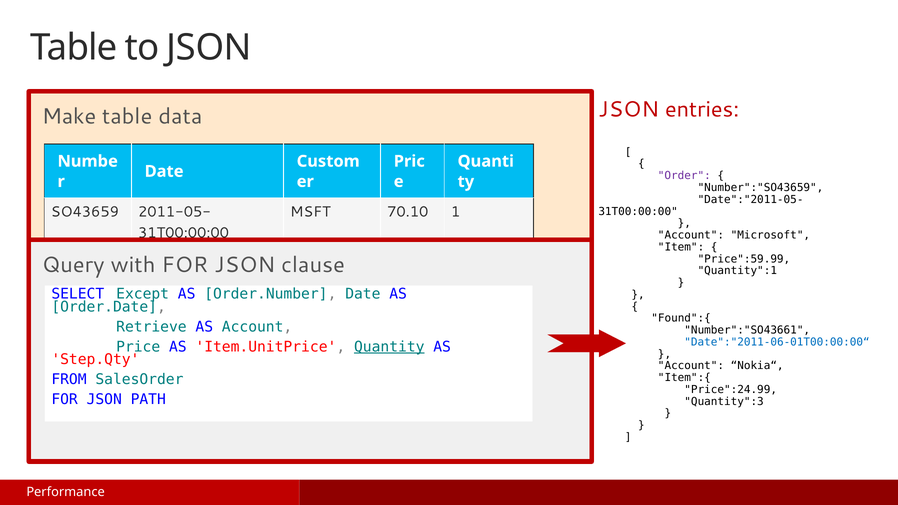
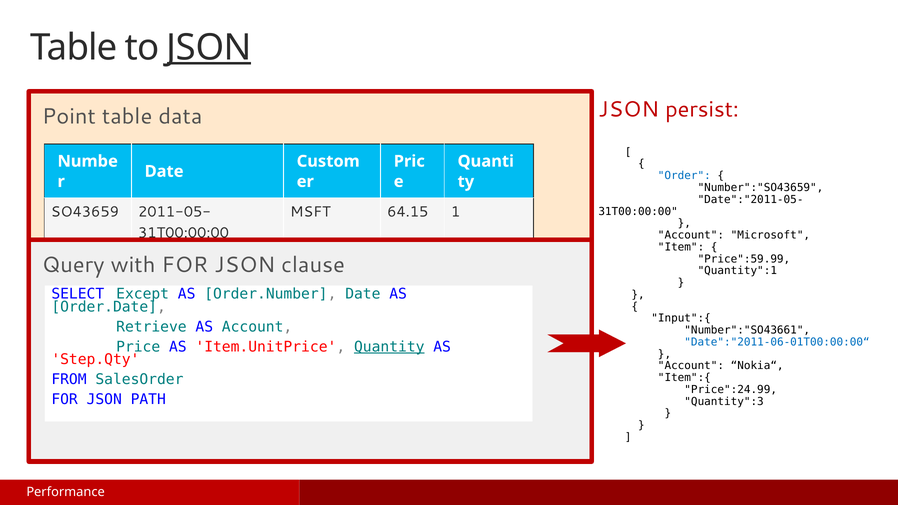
JSON at (209, 48) underline: none -> present
entries: entries -> persist
Make: Make -> Point
Order colour: purple -> blue
70.10: 70.10 -> 64.15
Found":{: Found":{ -> Input":{
